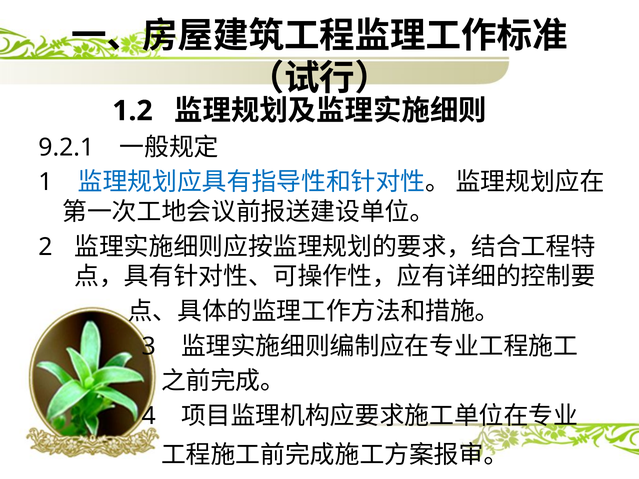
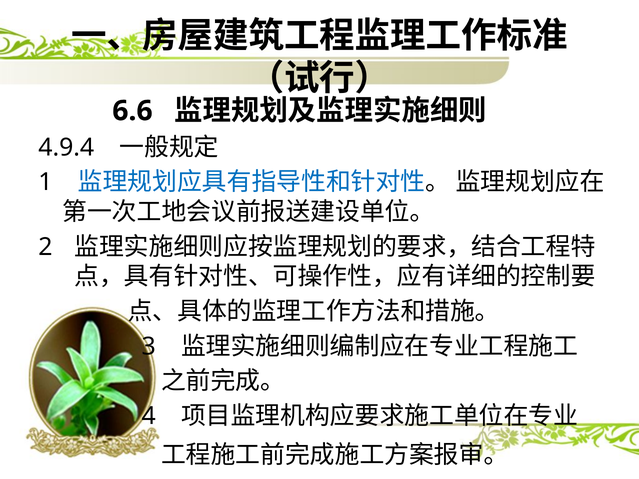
1.2: 1.2 -> 6.6
9.2.1: 9.2.1 -> 4.9.4
